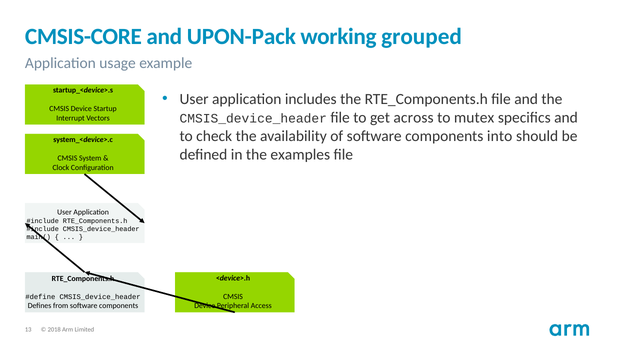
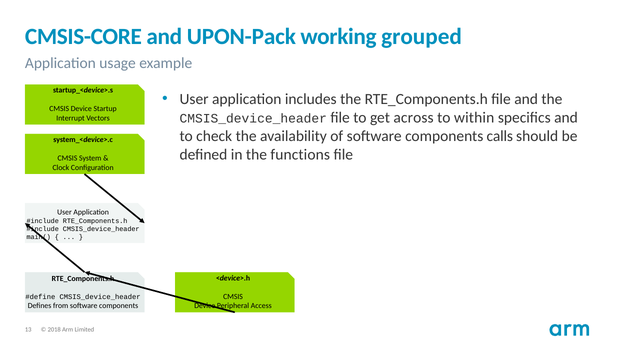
mutex: mutex -> within
into: into -> calls
examples: examples -> functions
